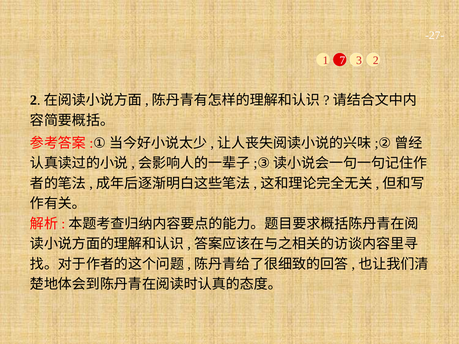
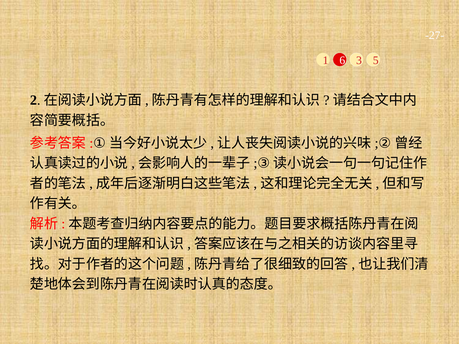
7: 7 -> 6
2: 2 -> 5
